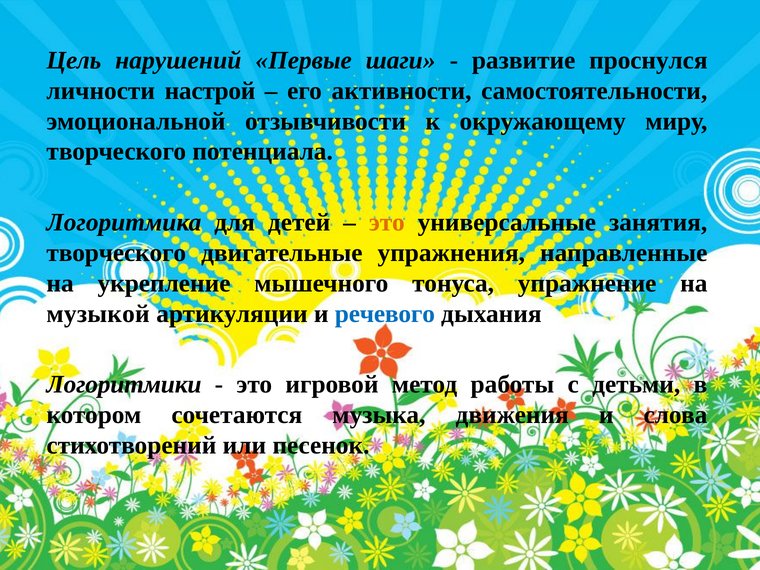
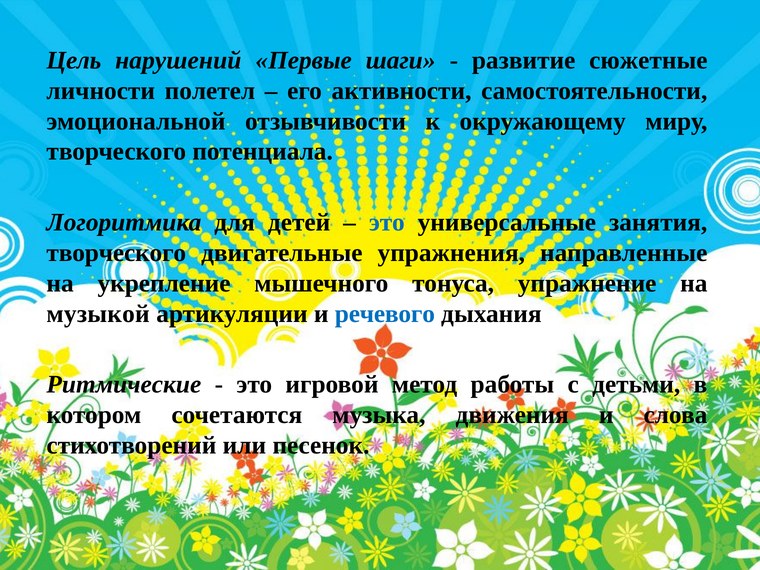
проснулся: проснулся -> сюжетные
настрой: настрой -> полетел
это at (387, 223) colour: orange -> blue
Логоритмики: Логоритмики -> Ритмические
